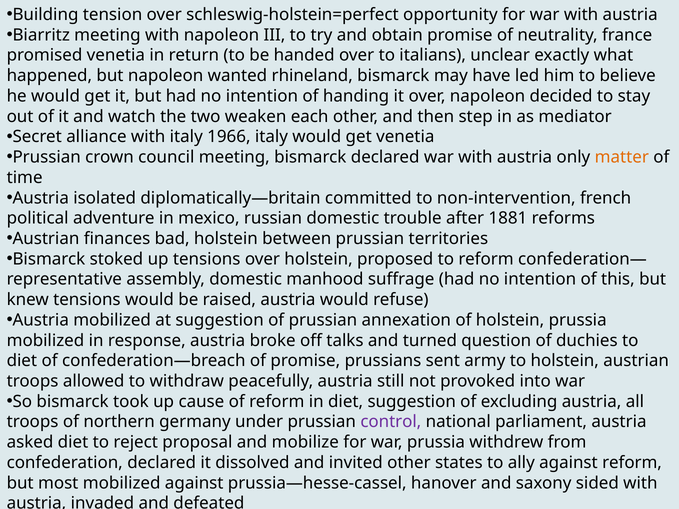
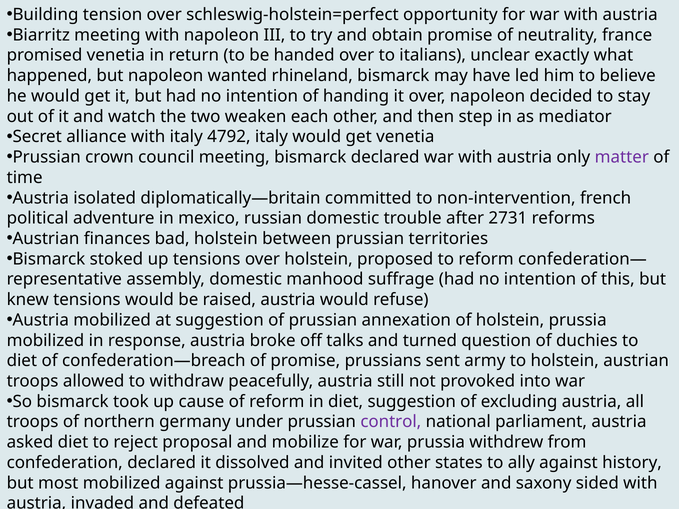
1966: 1966 -> 4792
matter colour: orange -> purple
1881: 1881 -> 2731
against reform: reform -> history
